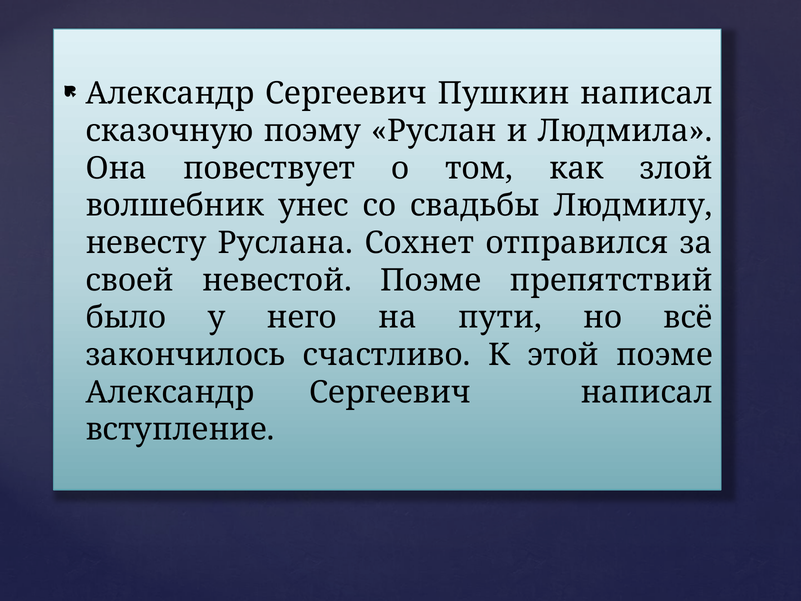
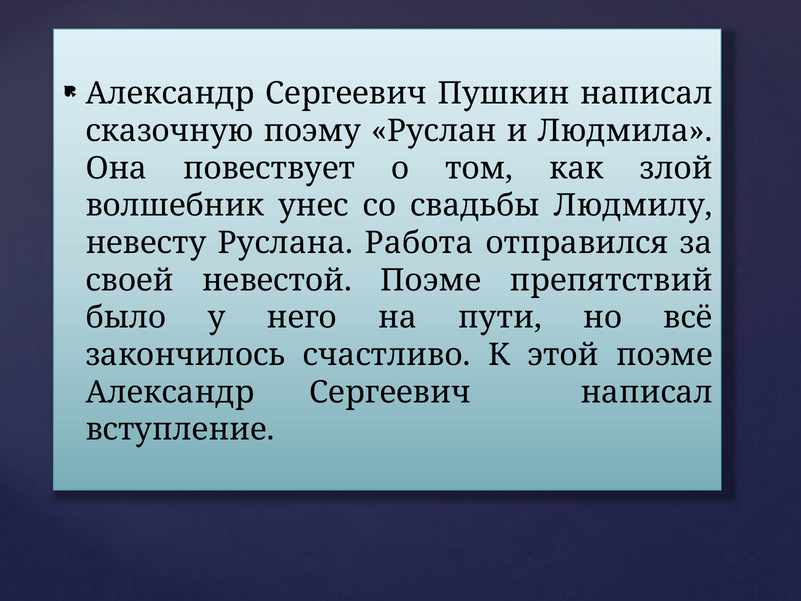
Сохнет: Сохнет -> Работа
